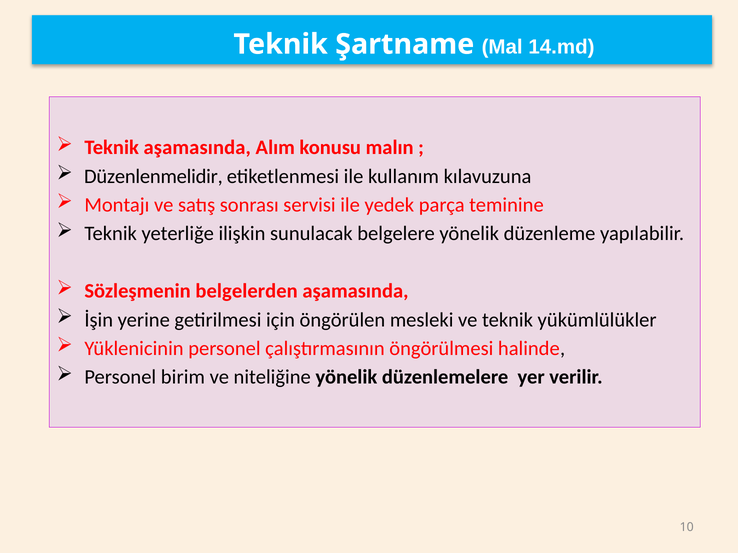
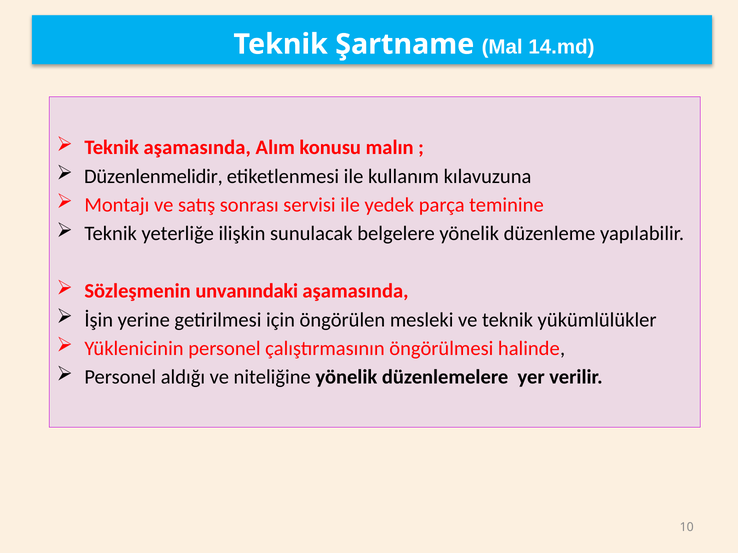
belgelerden: belgelerden -> unvanındaki
birim: birim -> aldığı
